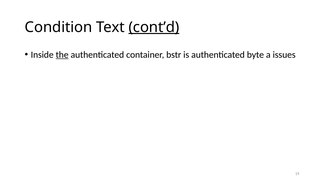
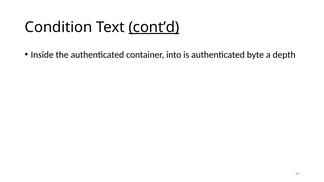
the underline: present -> none
bstr: bstr -> into
issues: issues -> depth
